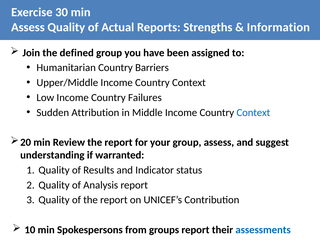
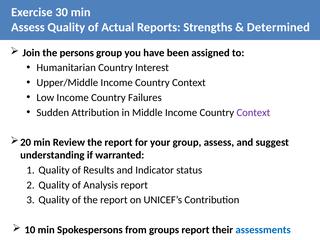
Information: Information -> Determined
defined: defined -> persons
Barriers: Barriers -> Interest
Context at (253, 112) colour: blue -> purple
